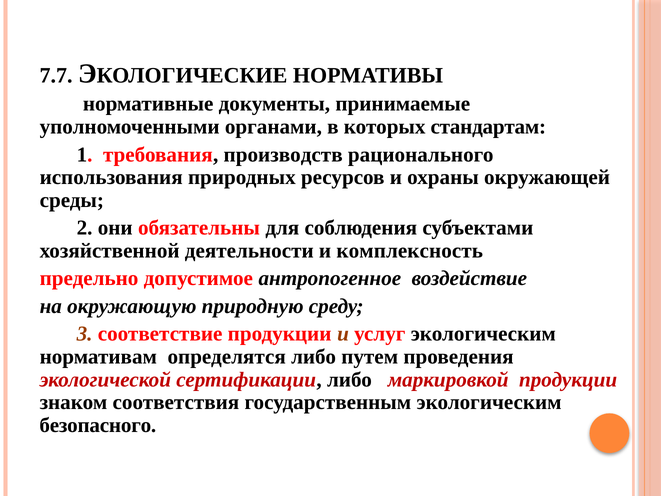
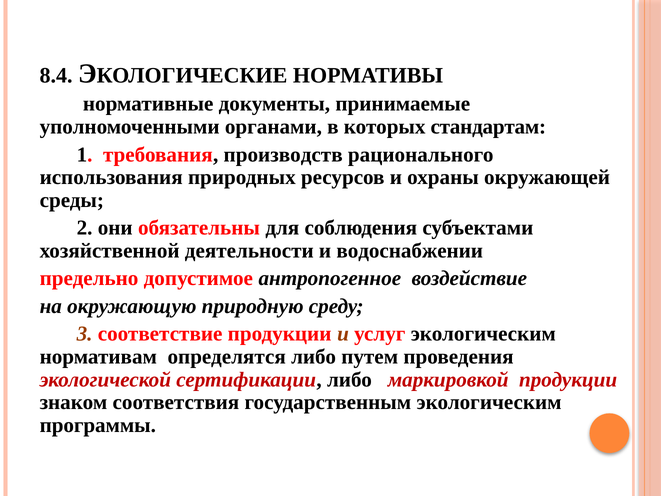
7.7: 7.7 -> 8.4
комплексность: комплексность -> водоснабжении
безопасного: безопасного -> программы
